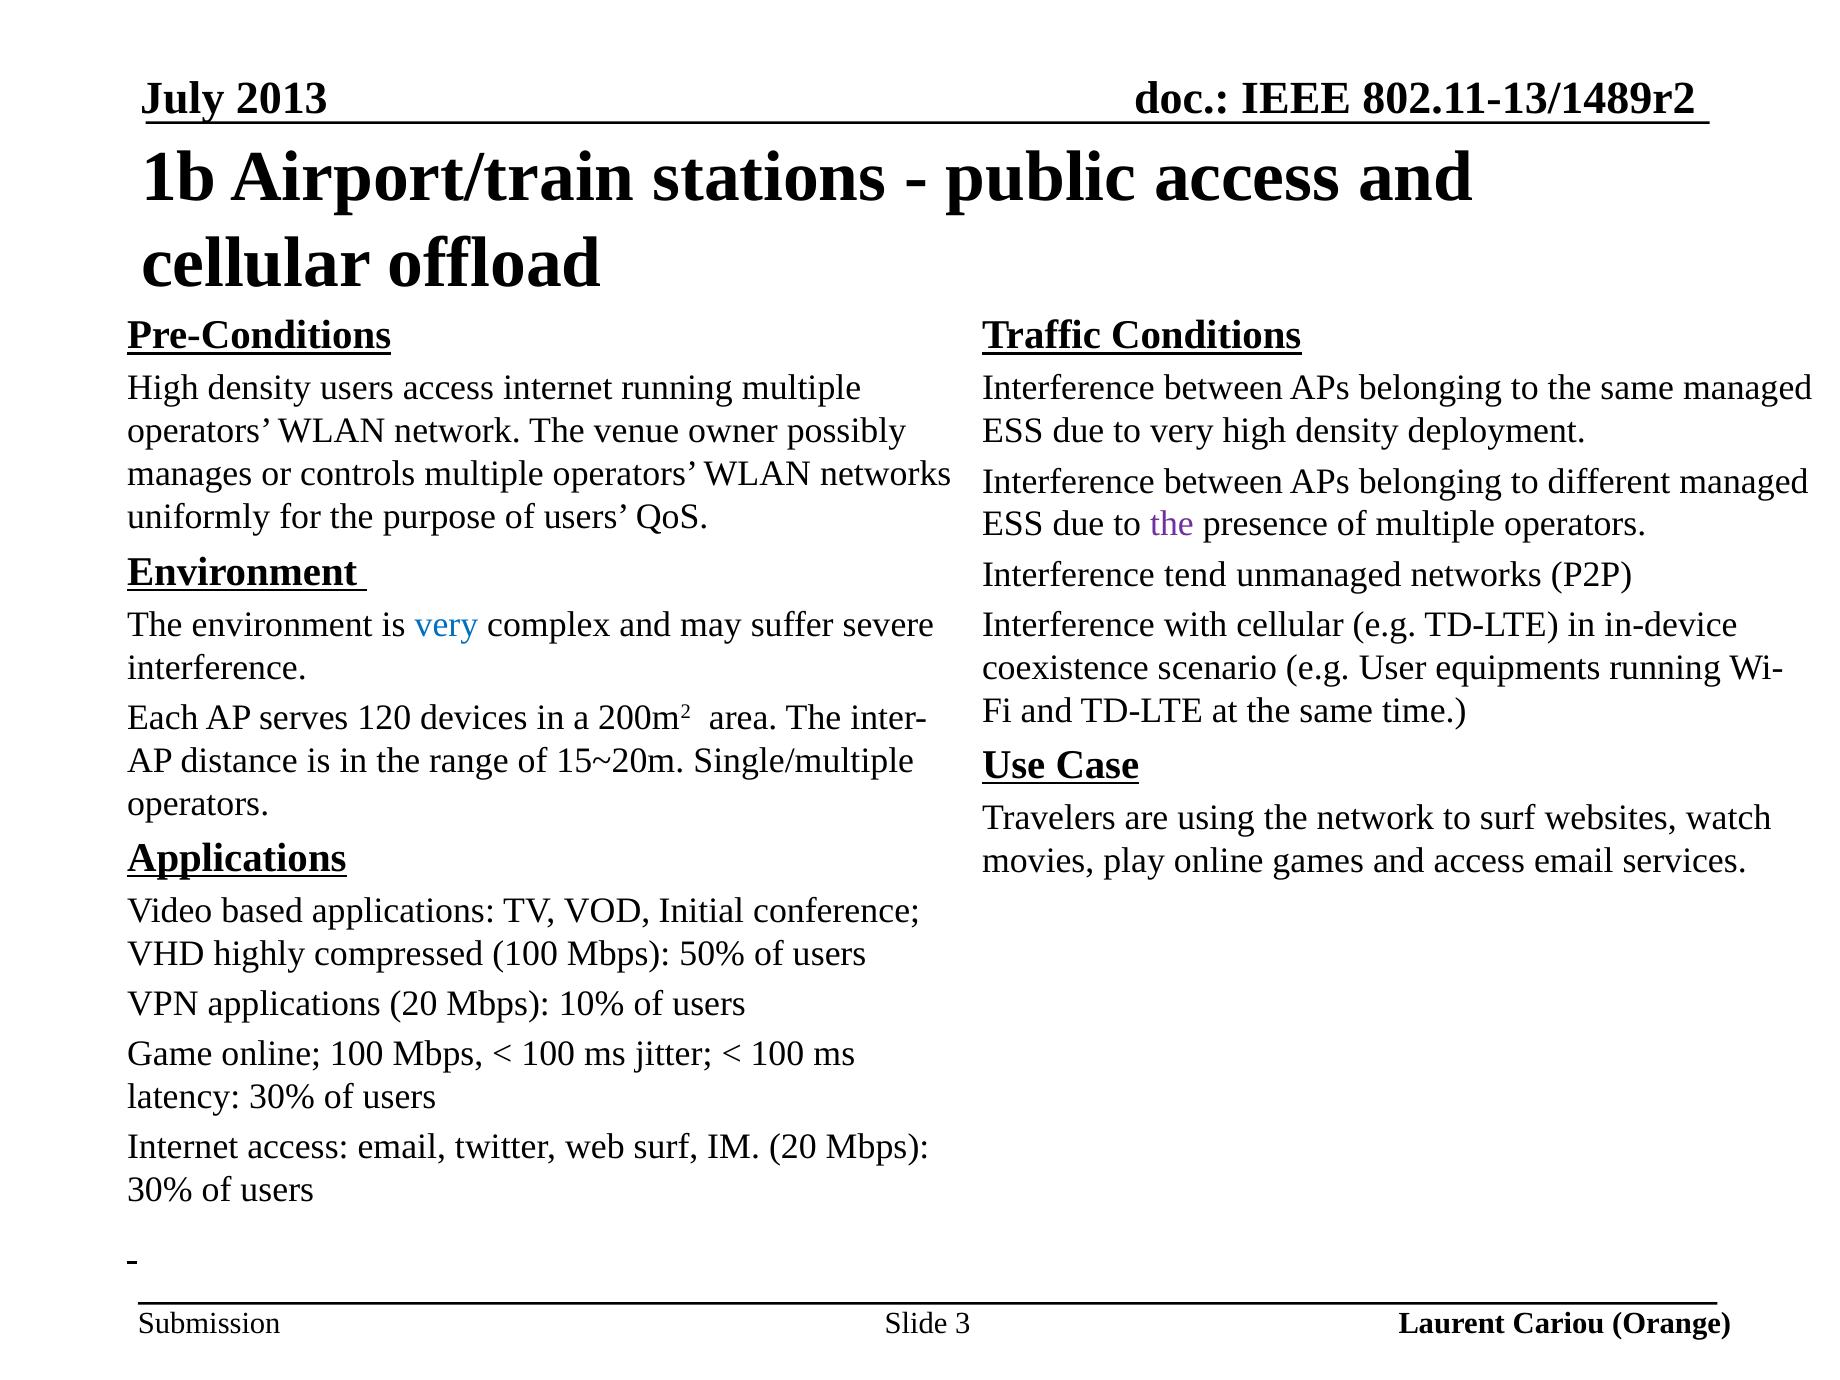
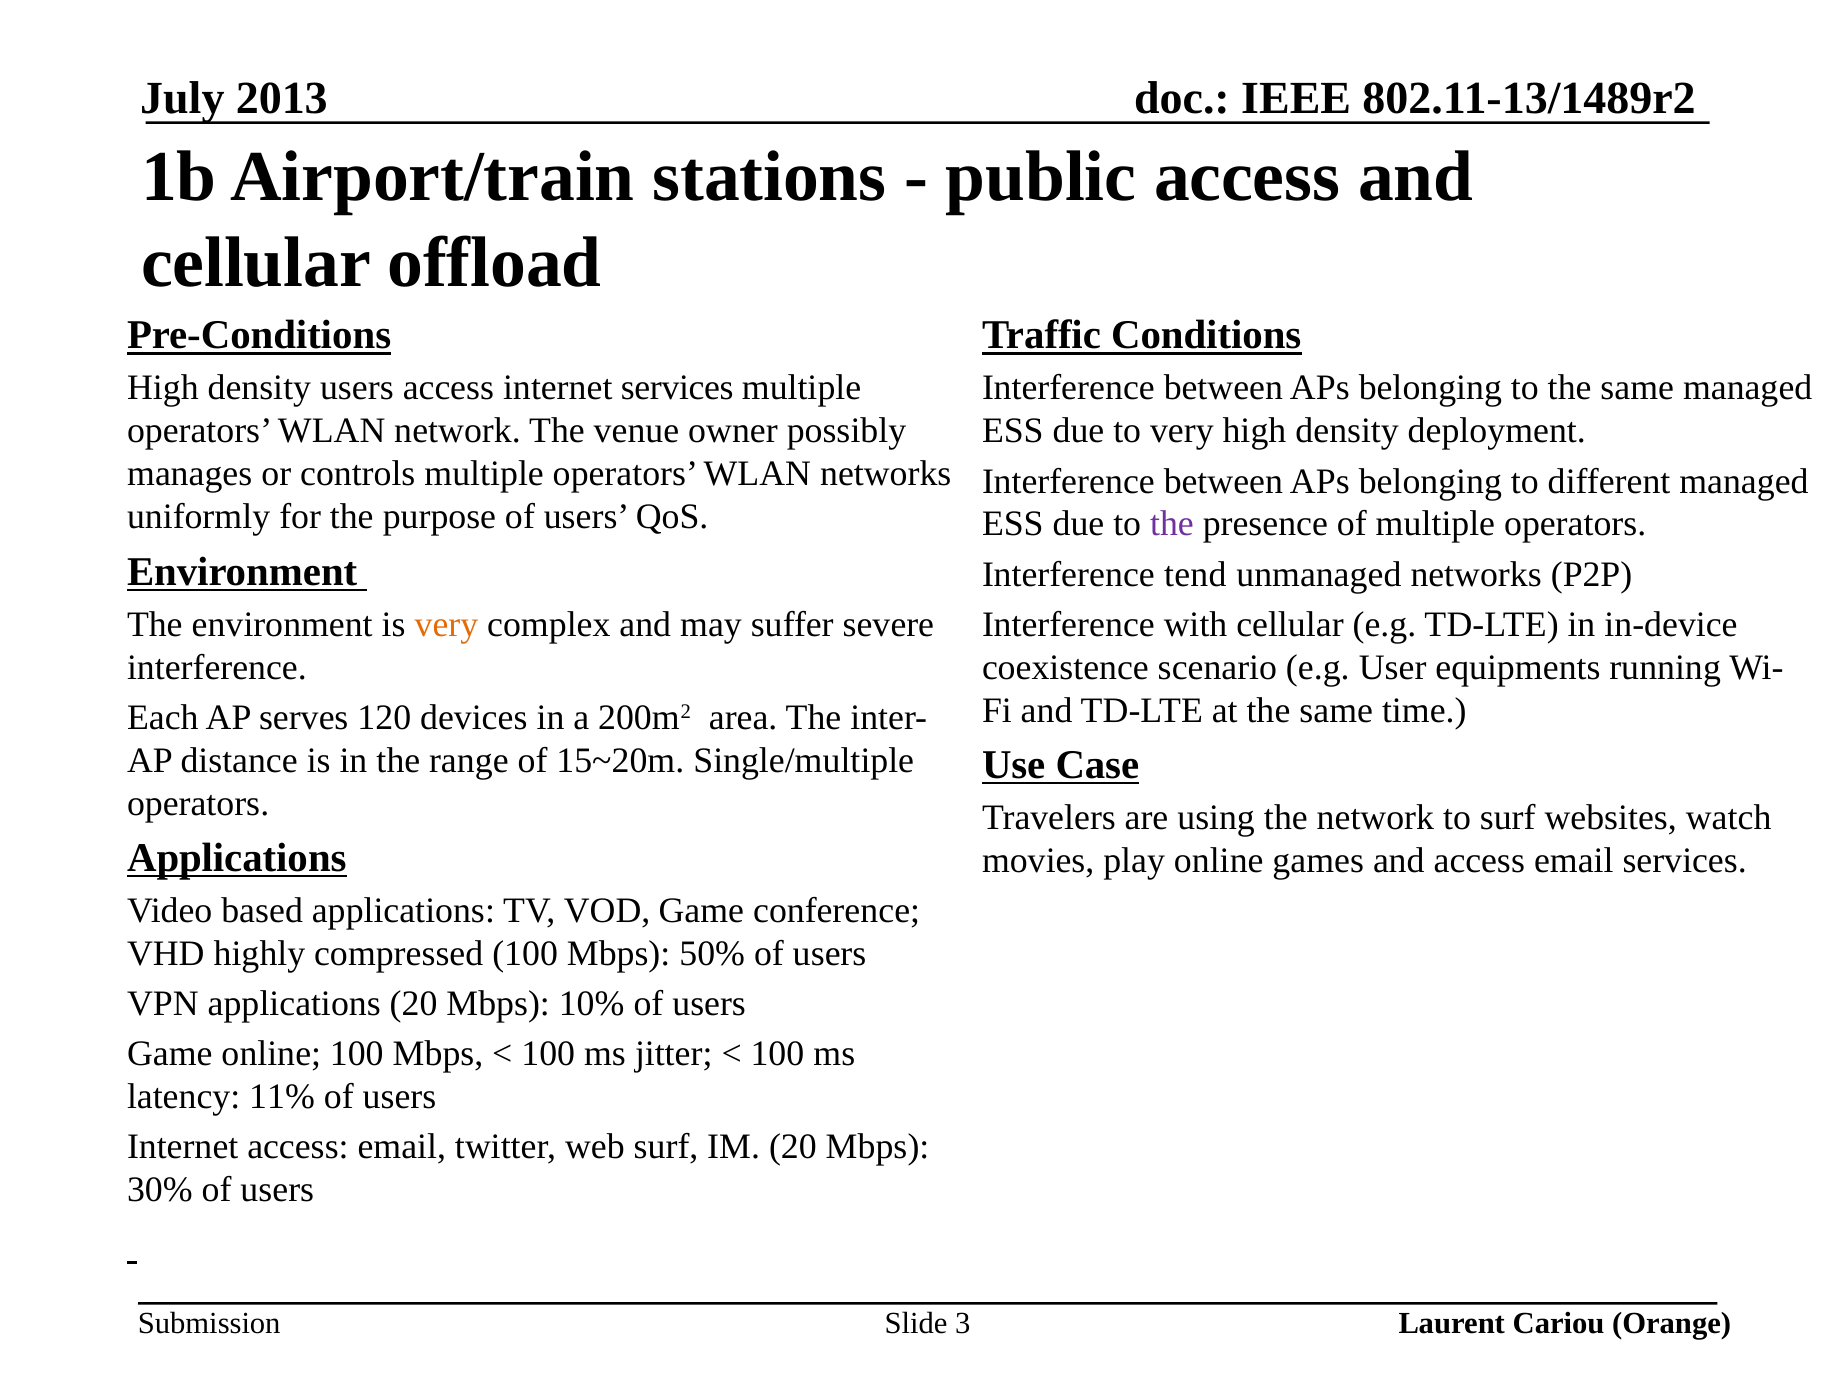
internet running: running -> services
very at (446, 624) colour: blue -> orange
VOD Initial: Initial -> Game
latency 30%: 30% -> 11%
